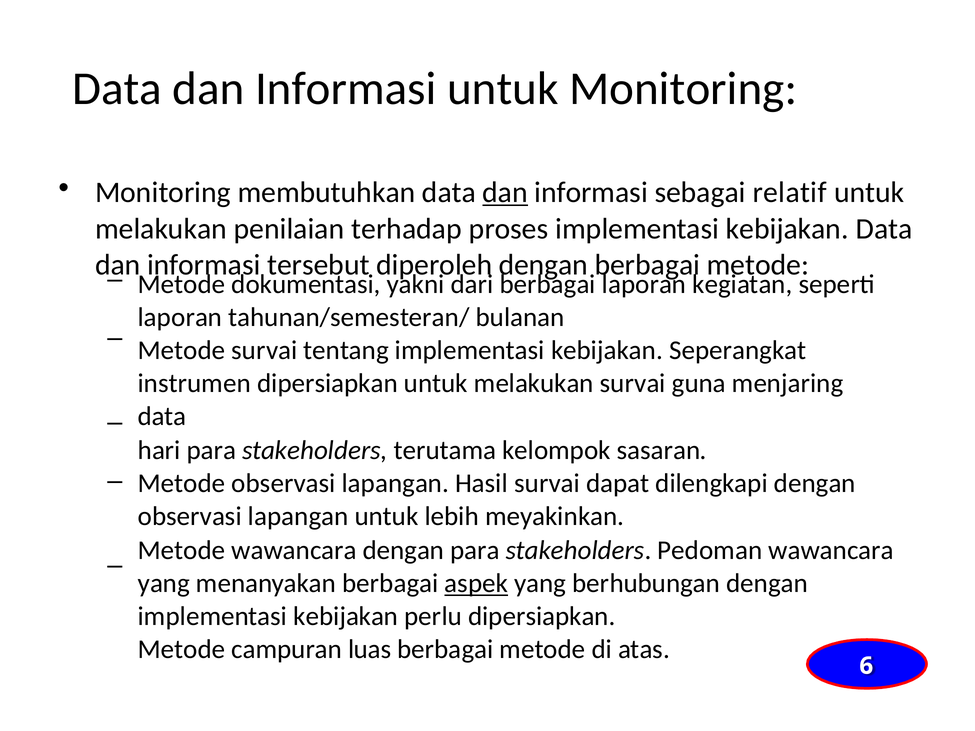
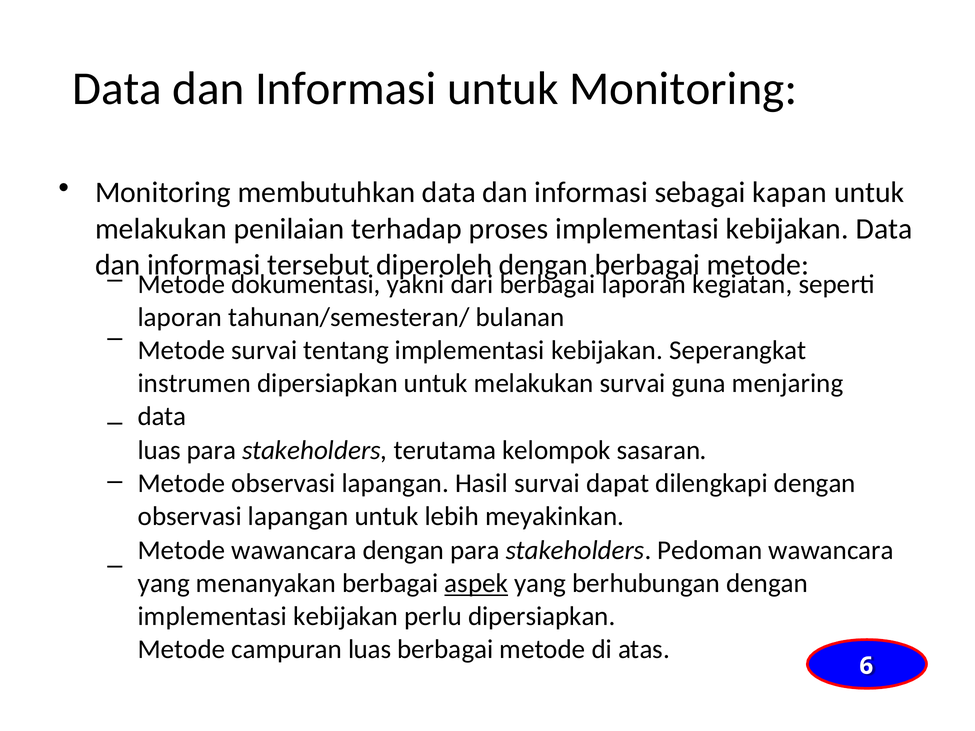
dan at (505, 192) underline: present -> none
relatif: relatif -> kapan
hari at (159, 450): hari -> luas
